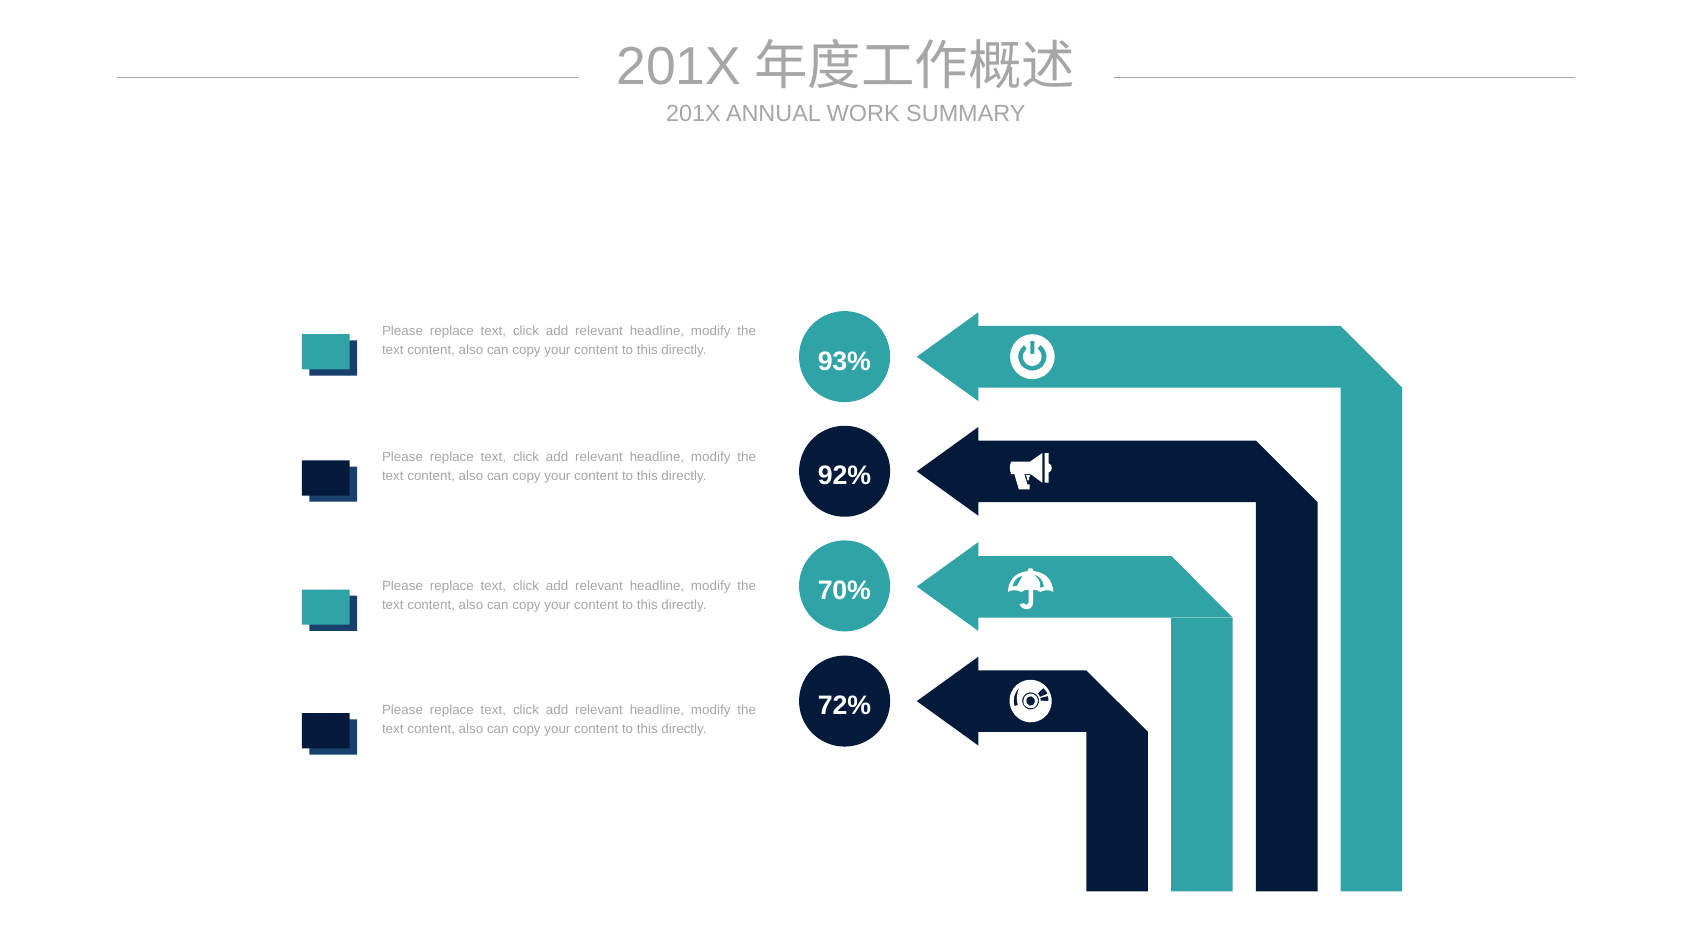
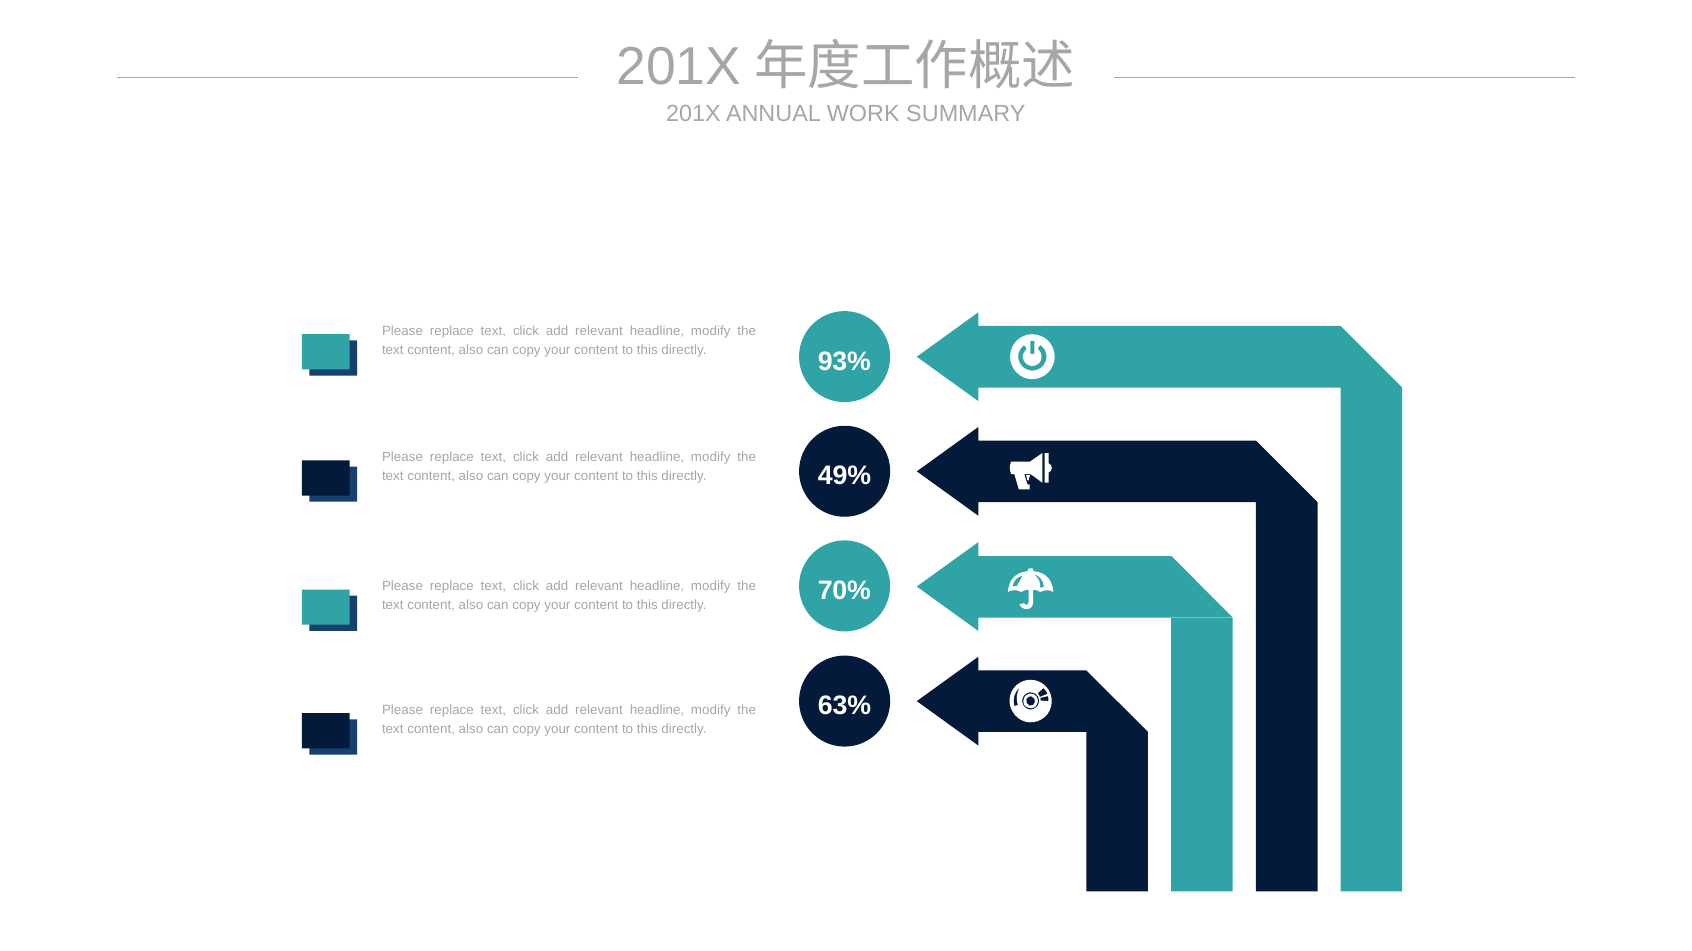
92%: 92% -> 49%
72%: 72% -> 63%
